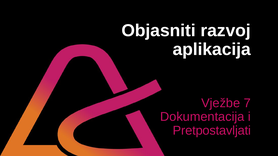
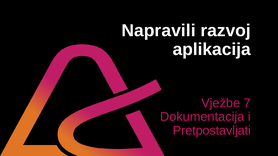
Objasniti: Objasniti -> Napravili
